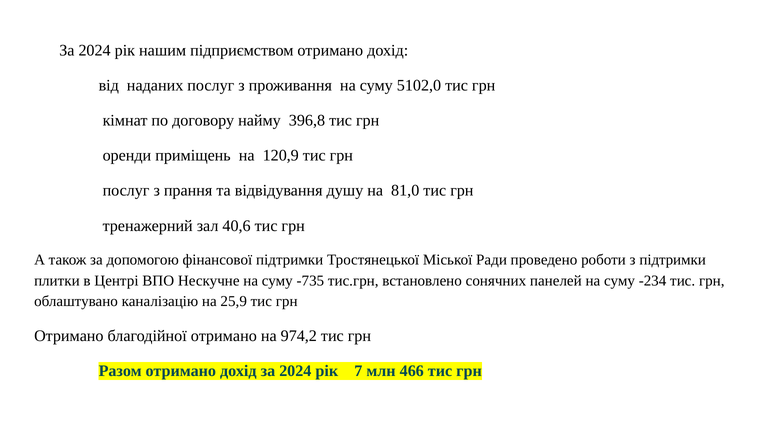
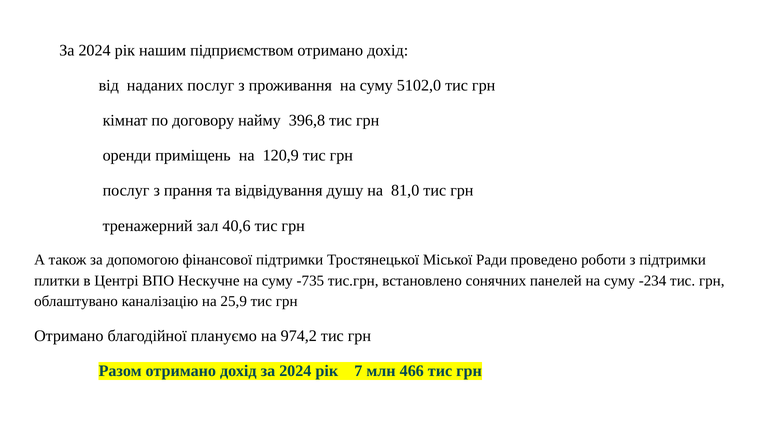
благодійної отримано: отримано -> плануємо
